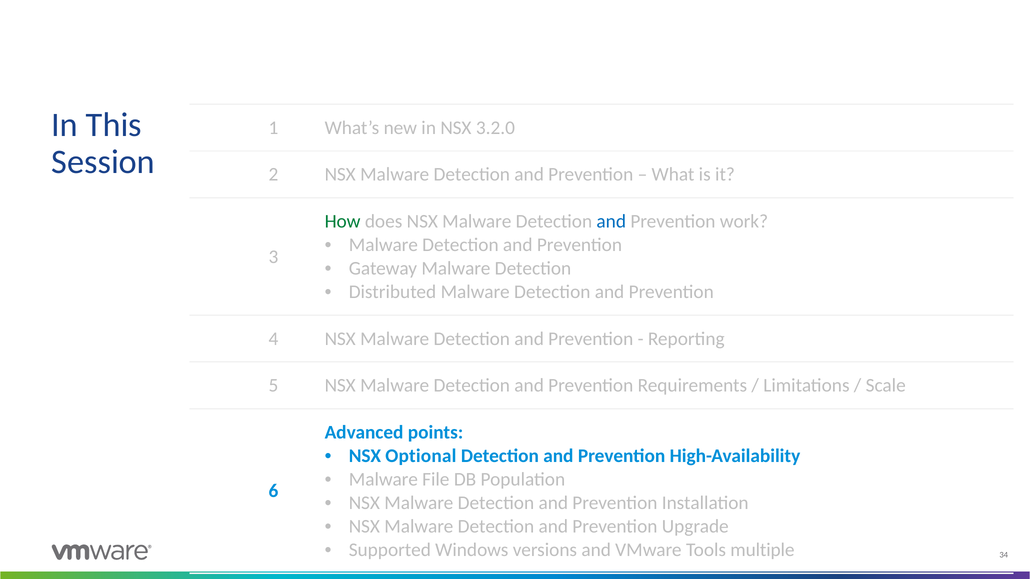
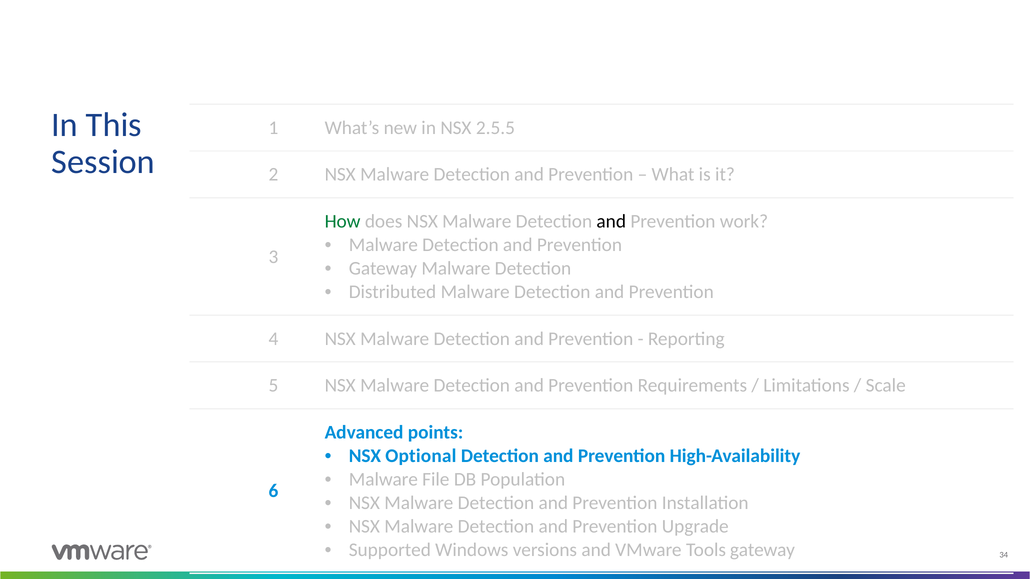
3.2.0: 3.2.0 -> 2.5.5
and at (611, 221) colour: blue -> black
Tools multiple: multiple -> gateway
